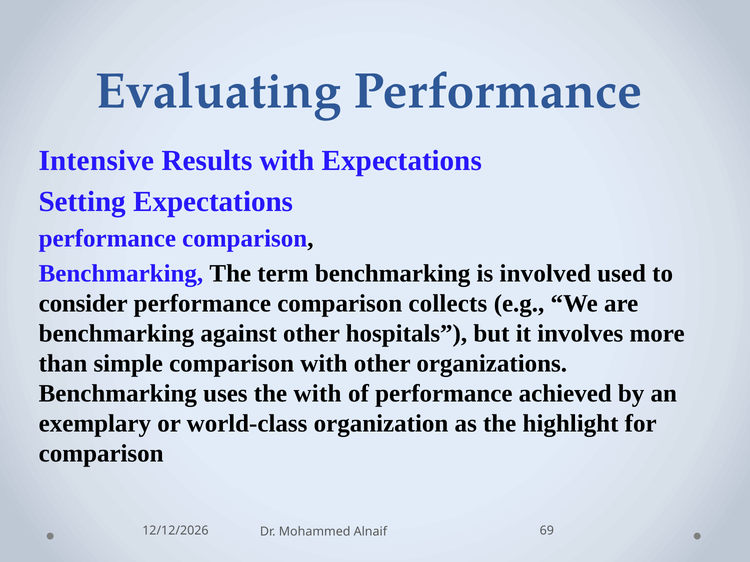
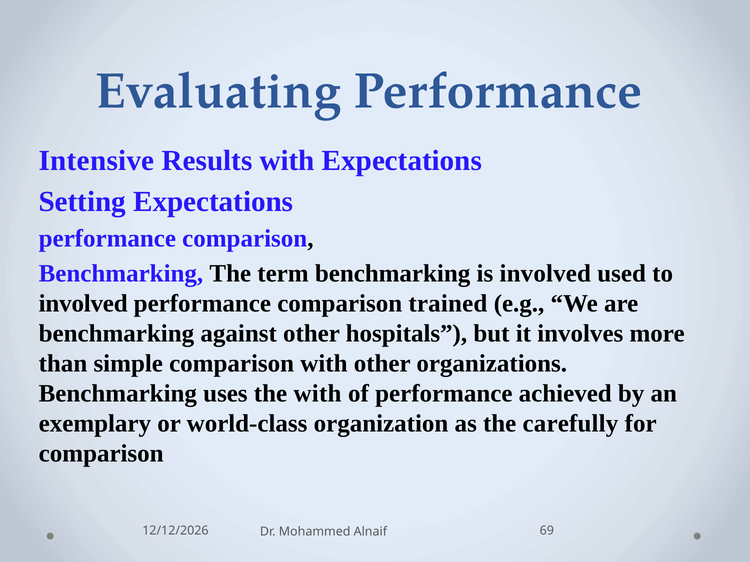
consider at (83, 304): consider -> involved
collects: collects -> trained
highlight: highlight -> carefully
